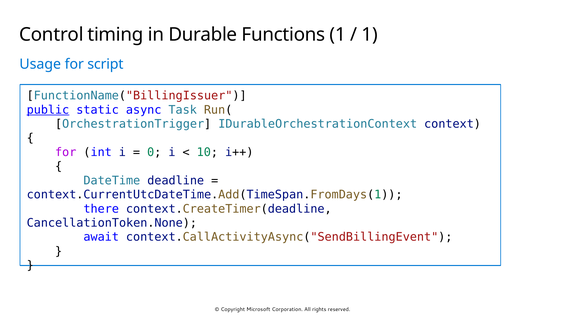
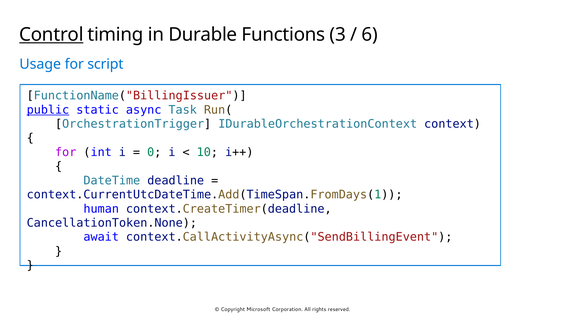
Control underline: none -> present
Functions 1: 1 -> 3
1 at (370, 35): 1 -> 6
there: there -> human
